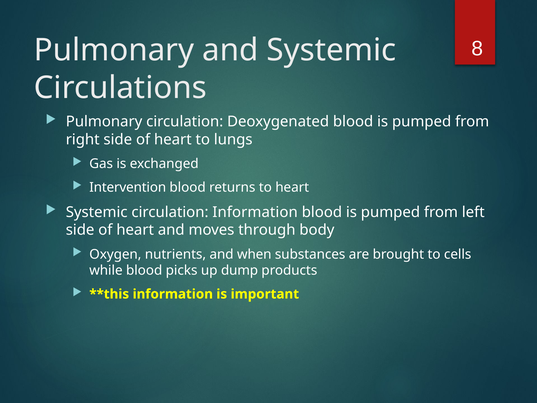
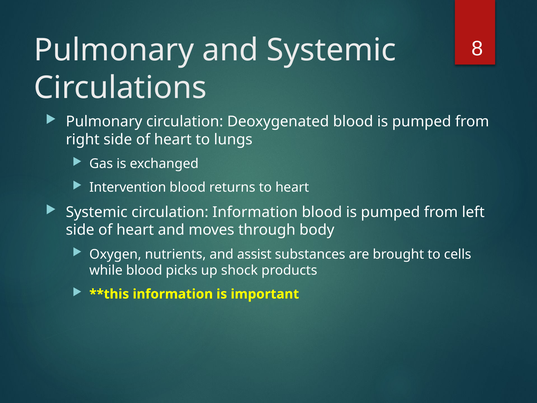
when: when -> assist
dump: dump -> shock
